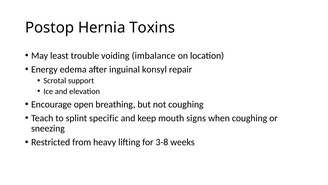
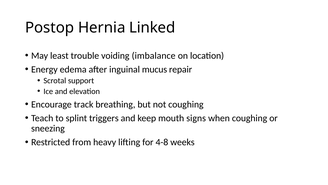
Toxins: Toxins -> Linked
konsyl: konsyl -> mucus
open: open -> track
specific: specific -> triggers
3-8: 3-8 -> 4-8
